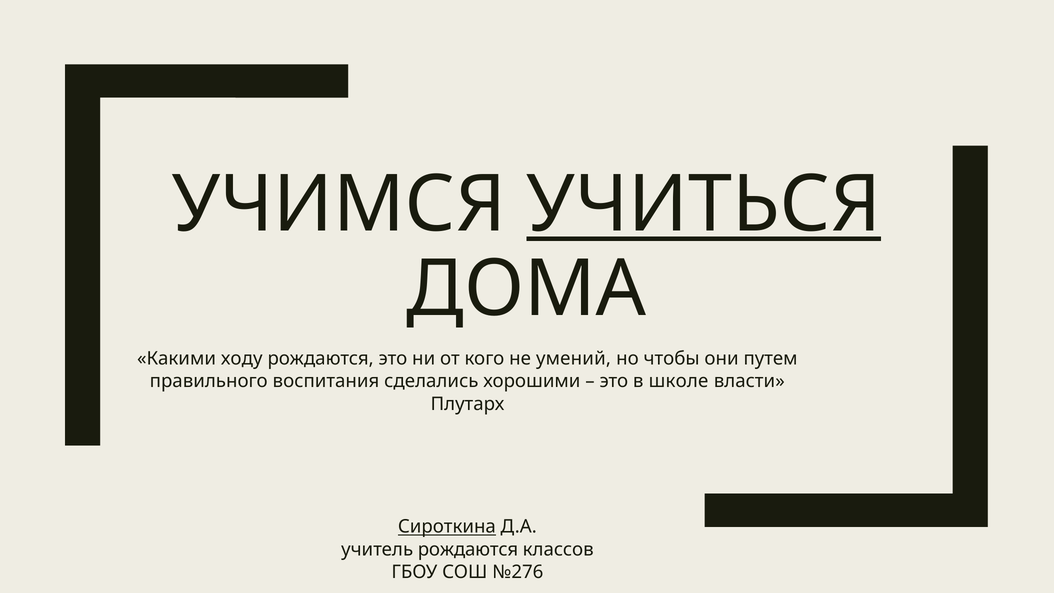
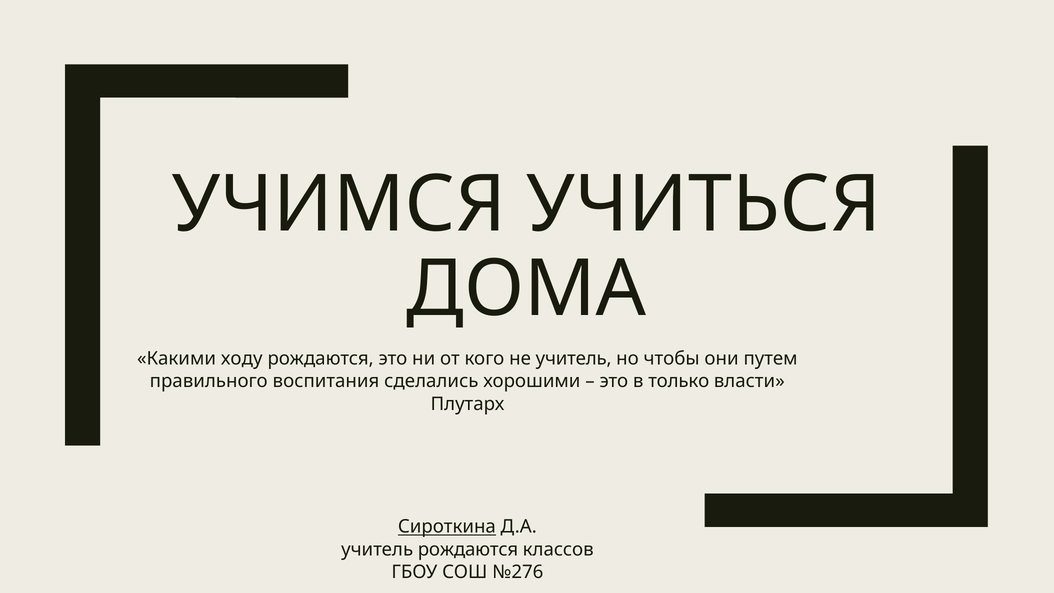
УЧИТЬСЯ underline: present -> none
не умений: умений -> учитель
школе: школе -> только
